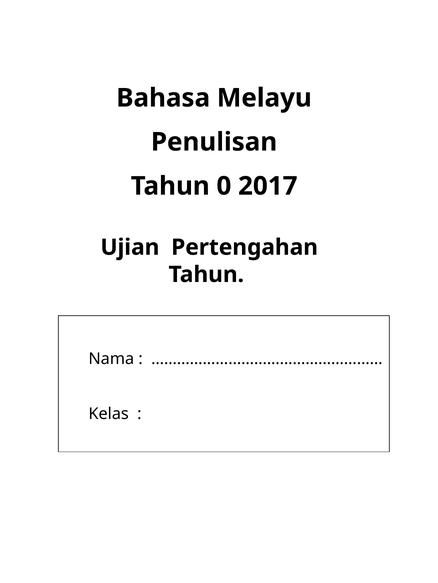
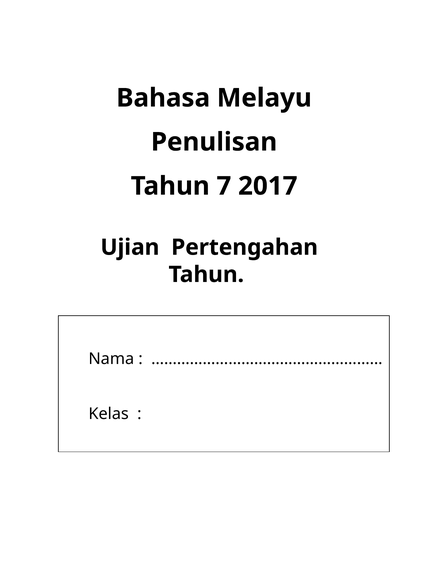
0: 0 -> 7
